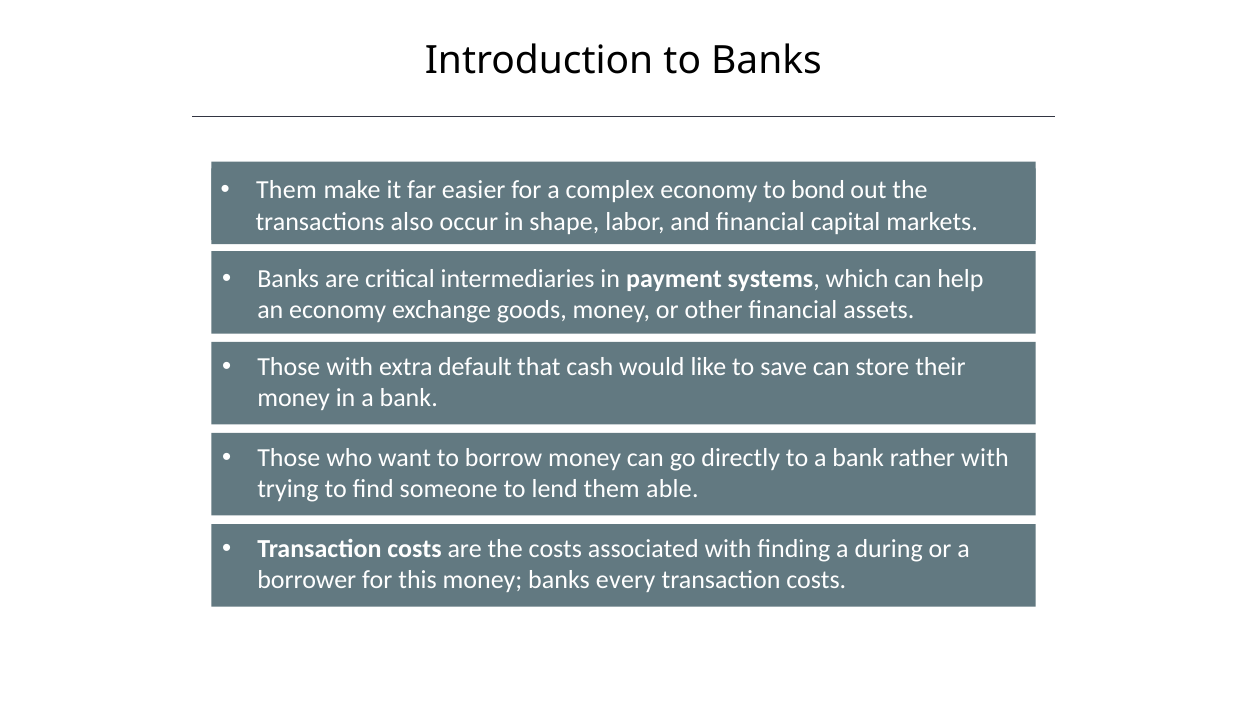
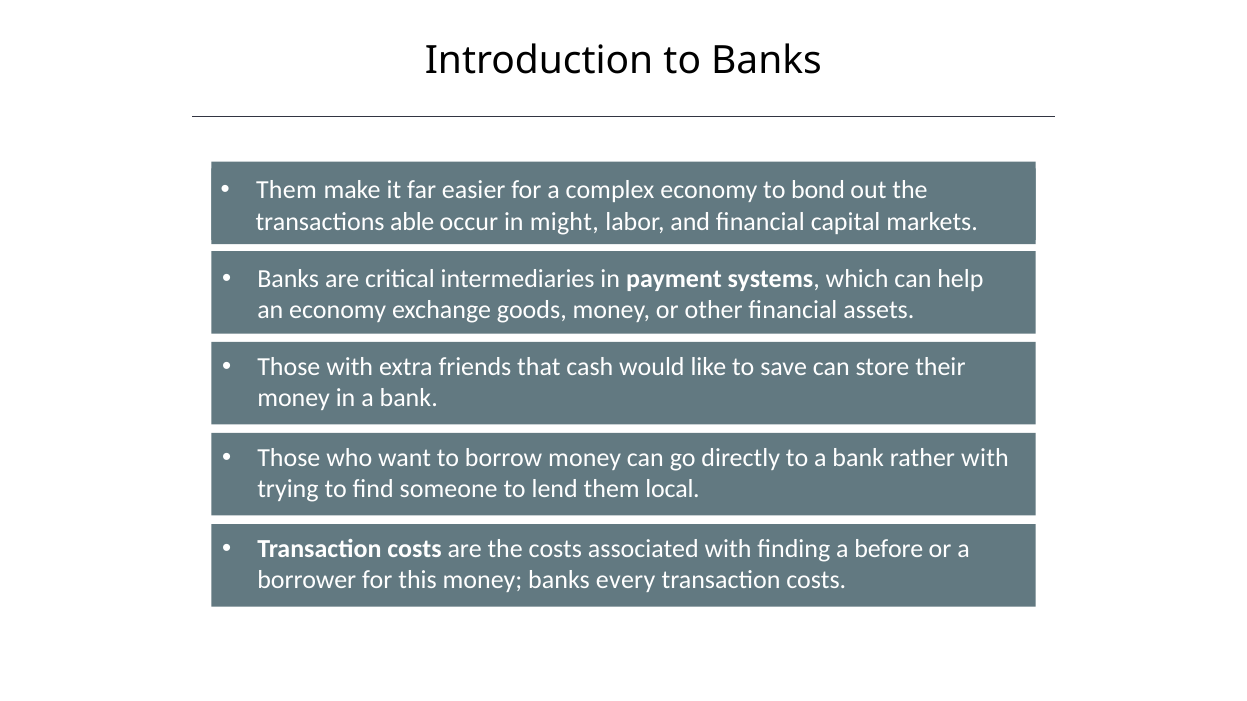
also: also -> able
shape: shape -> might
default: default -> friends
able: able -> local
during: during -> before
